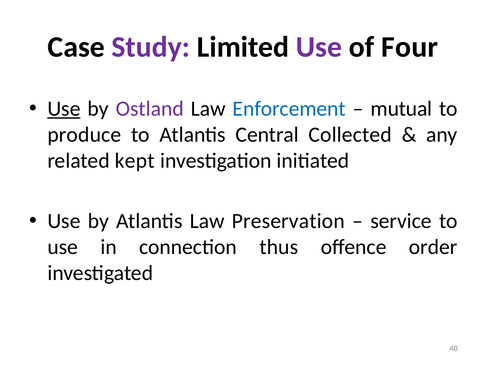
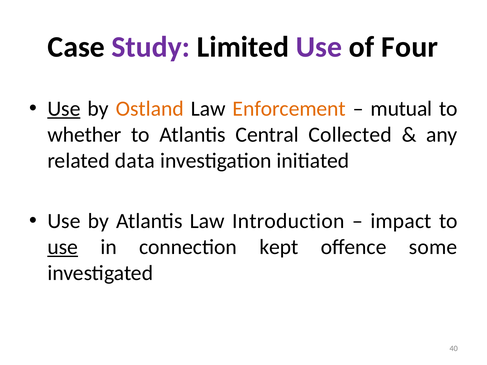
Ostland colour: purple -> orange
Enforcement colour: blue -> orange
produce: produce -> whether
kept: kept -> data
Preservation: Preservation -> Introduction
service: service -> impact
use at (63, 247) underline: none -> present
thus: thus -> kept
order: order -> some
